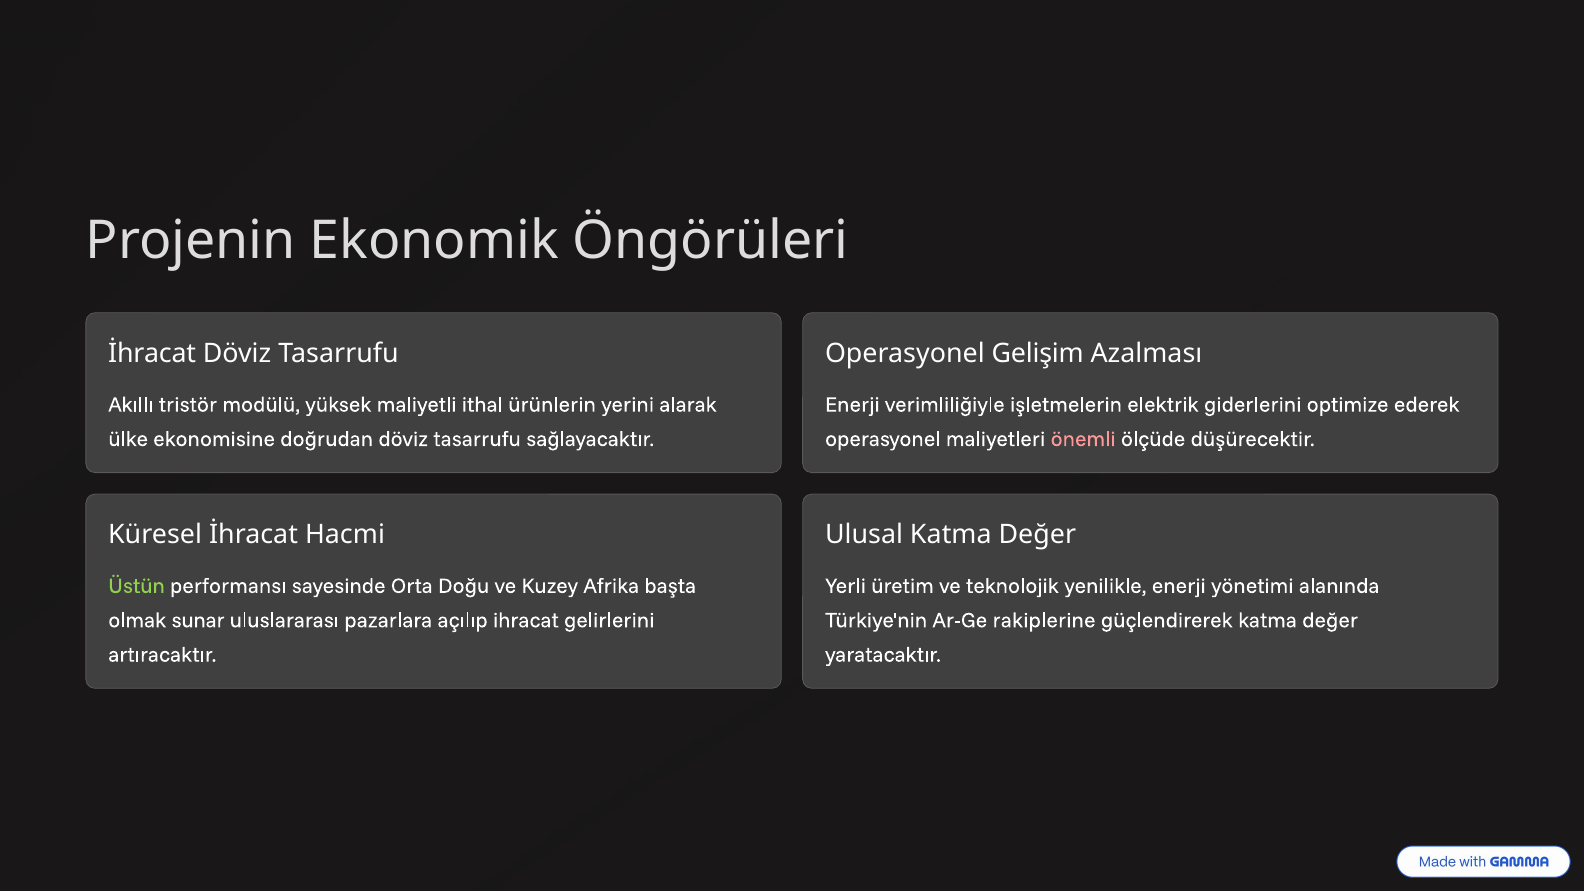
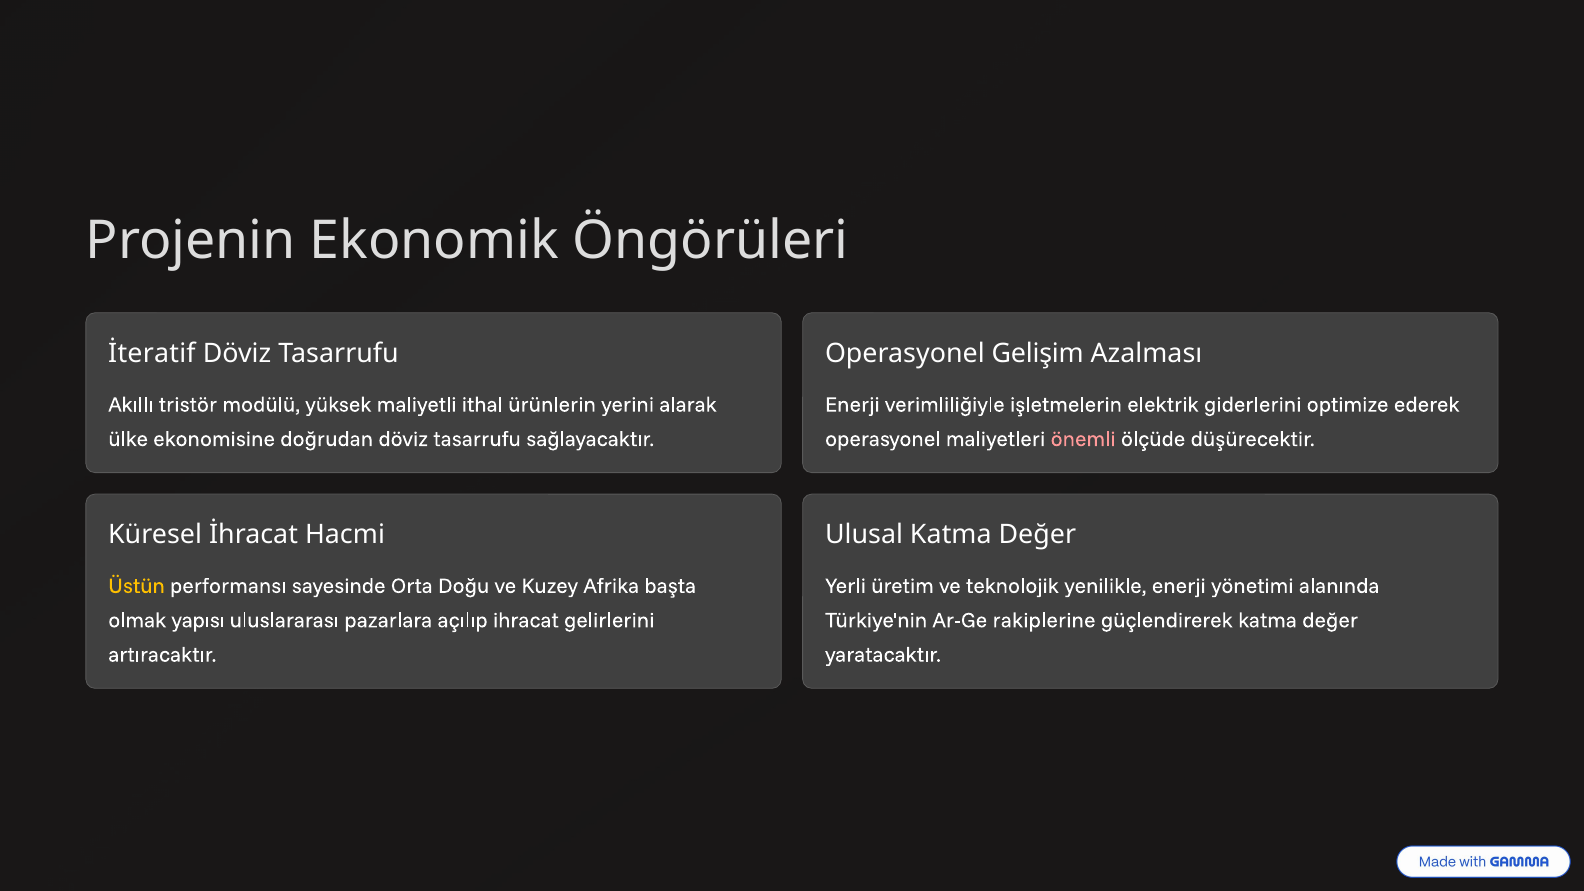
İhracat at (152, 354): İhracat -> İteratif
Üstün colour: light green -> yellow
sunar: sunar -> yapısı
